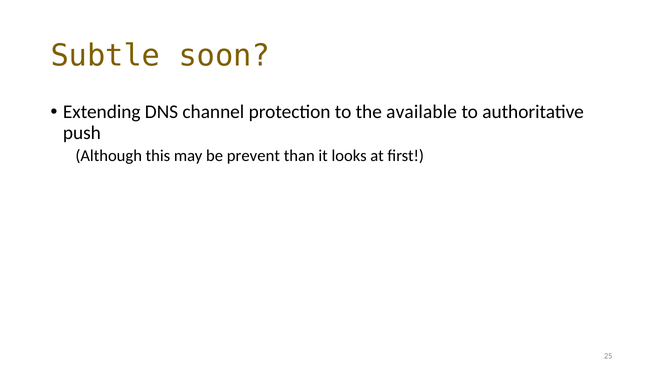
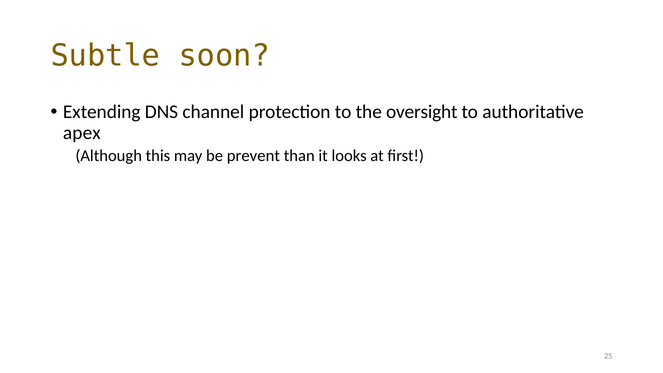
available: available -> oversight
push: push -> apex
